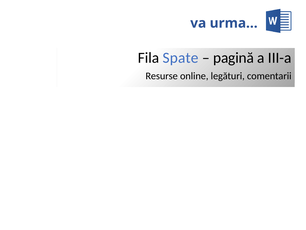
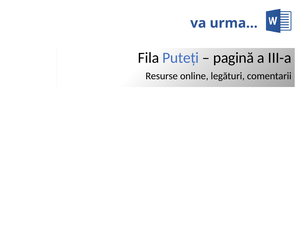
Spate: Spate -> Puteţi
